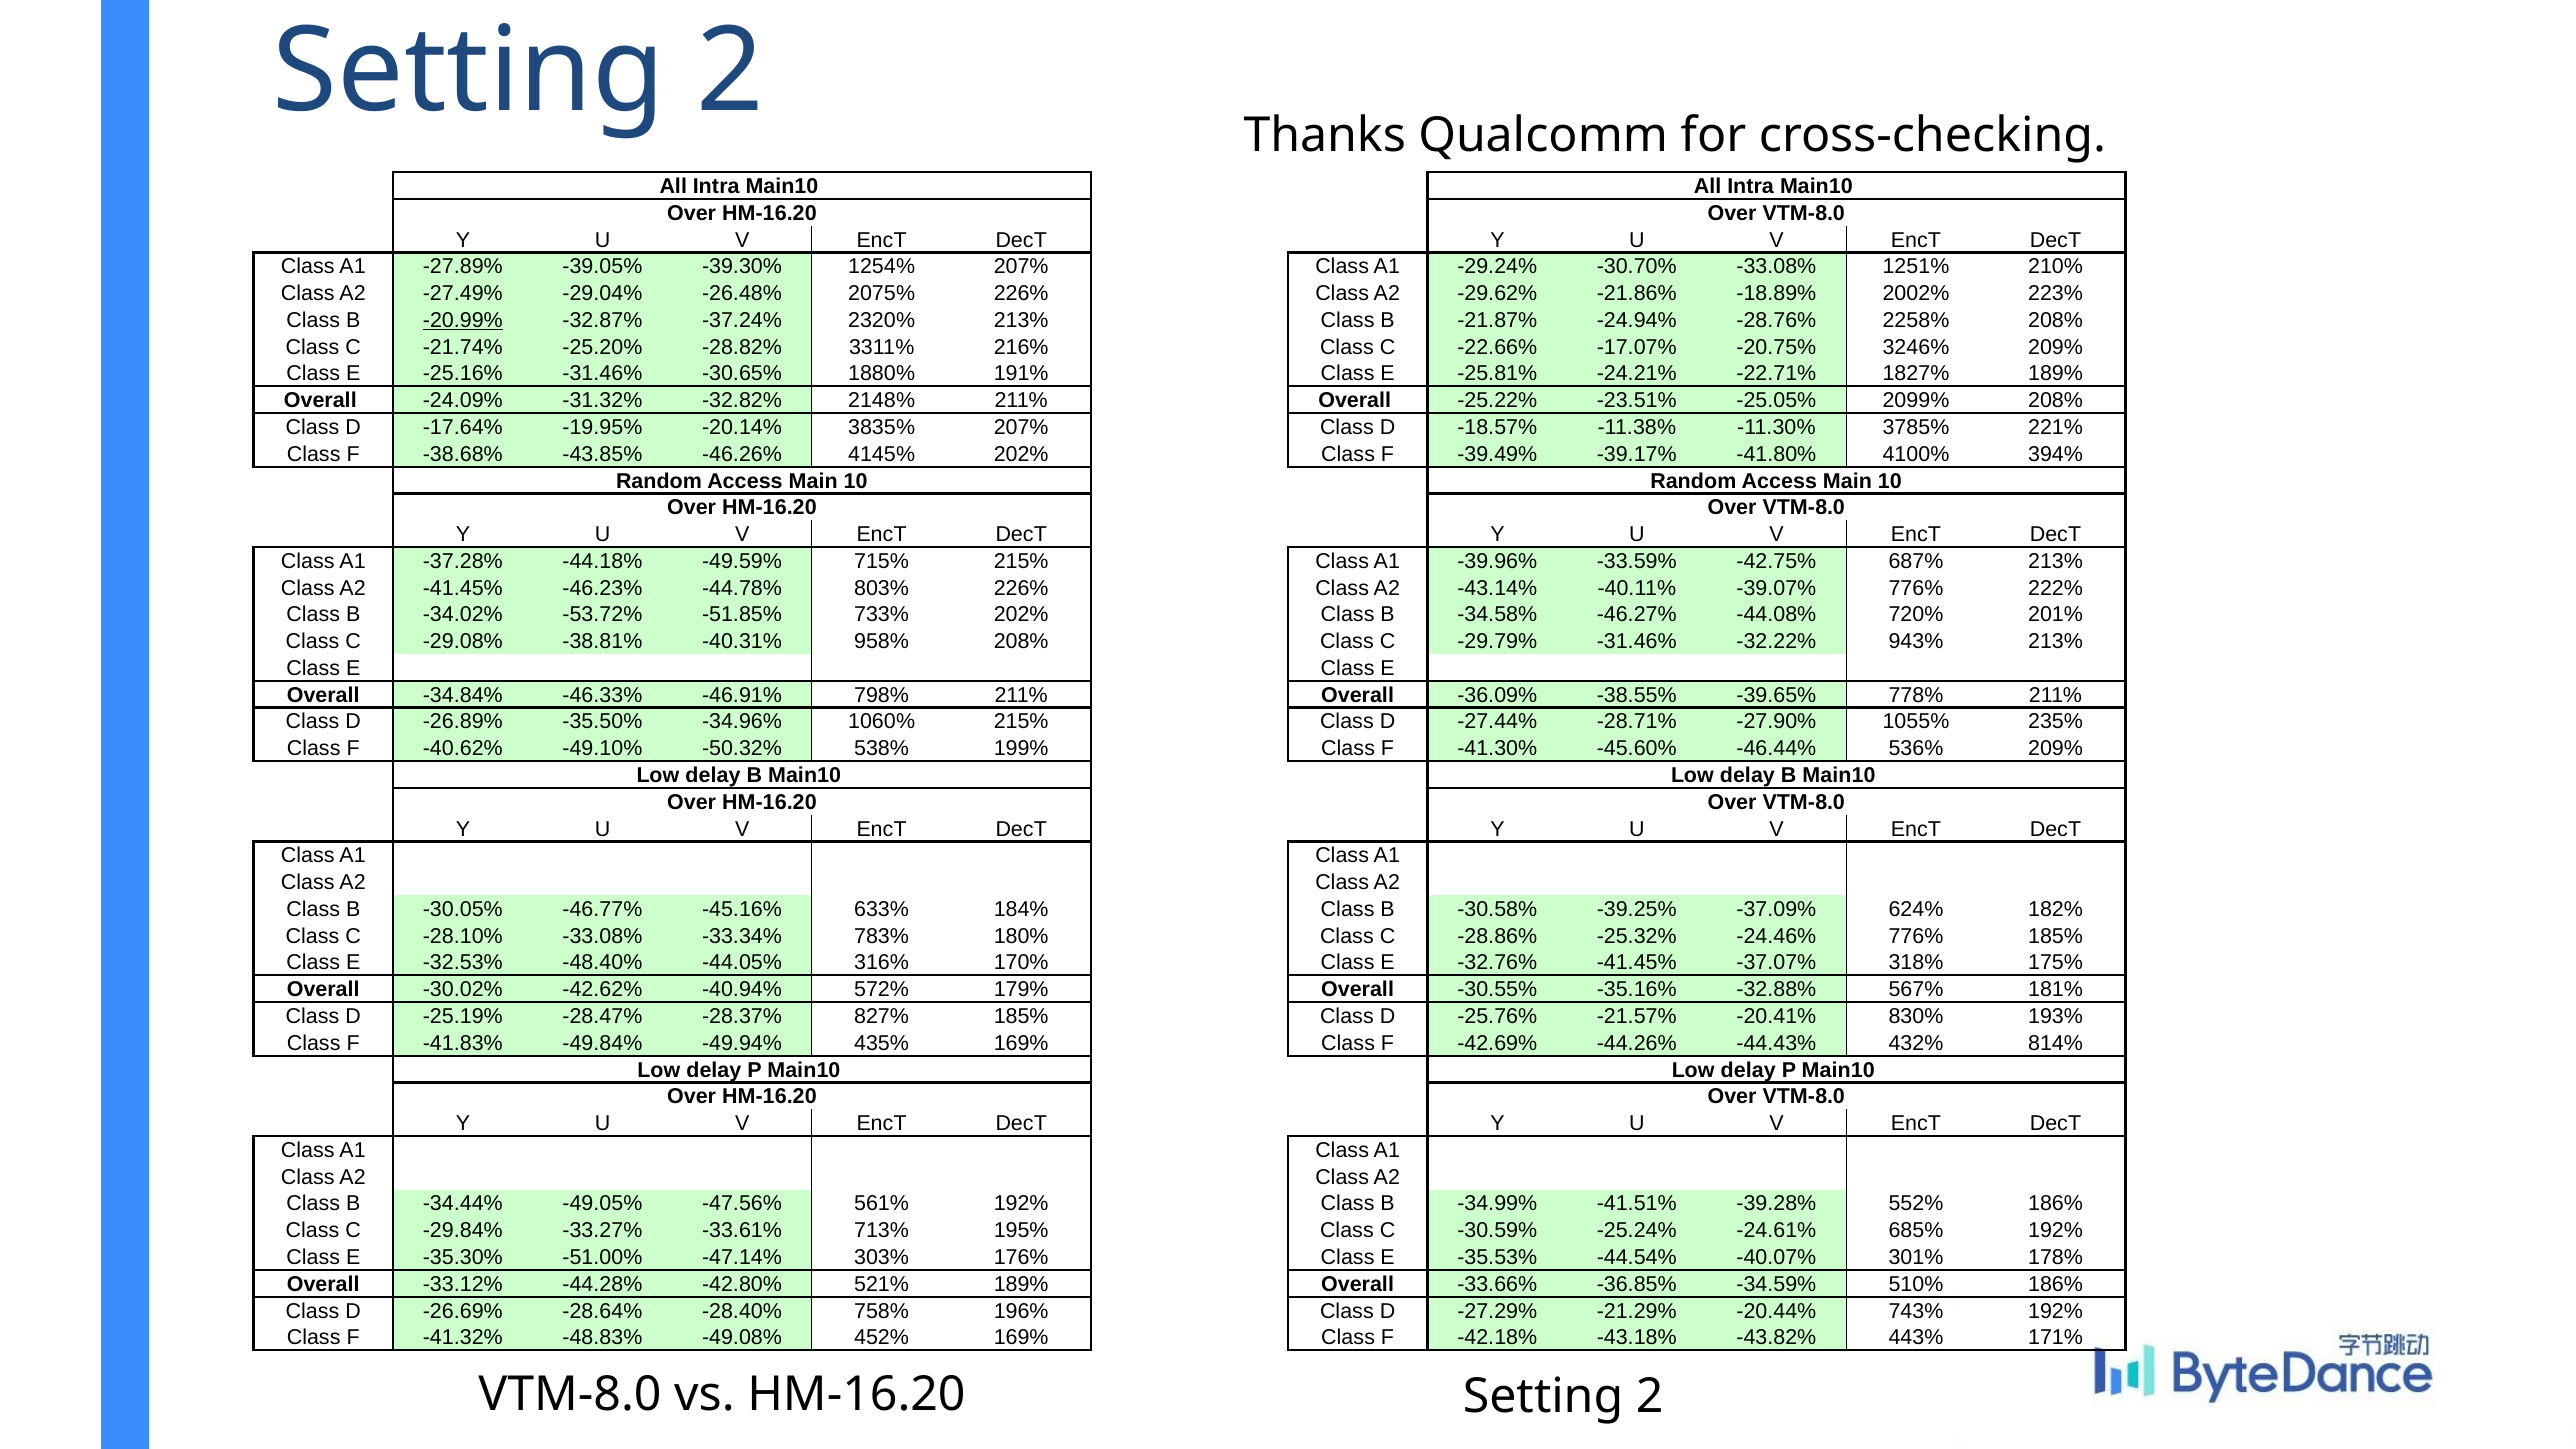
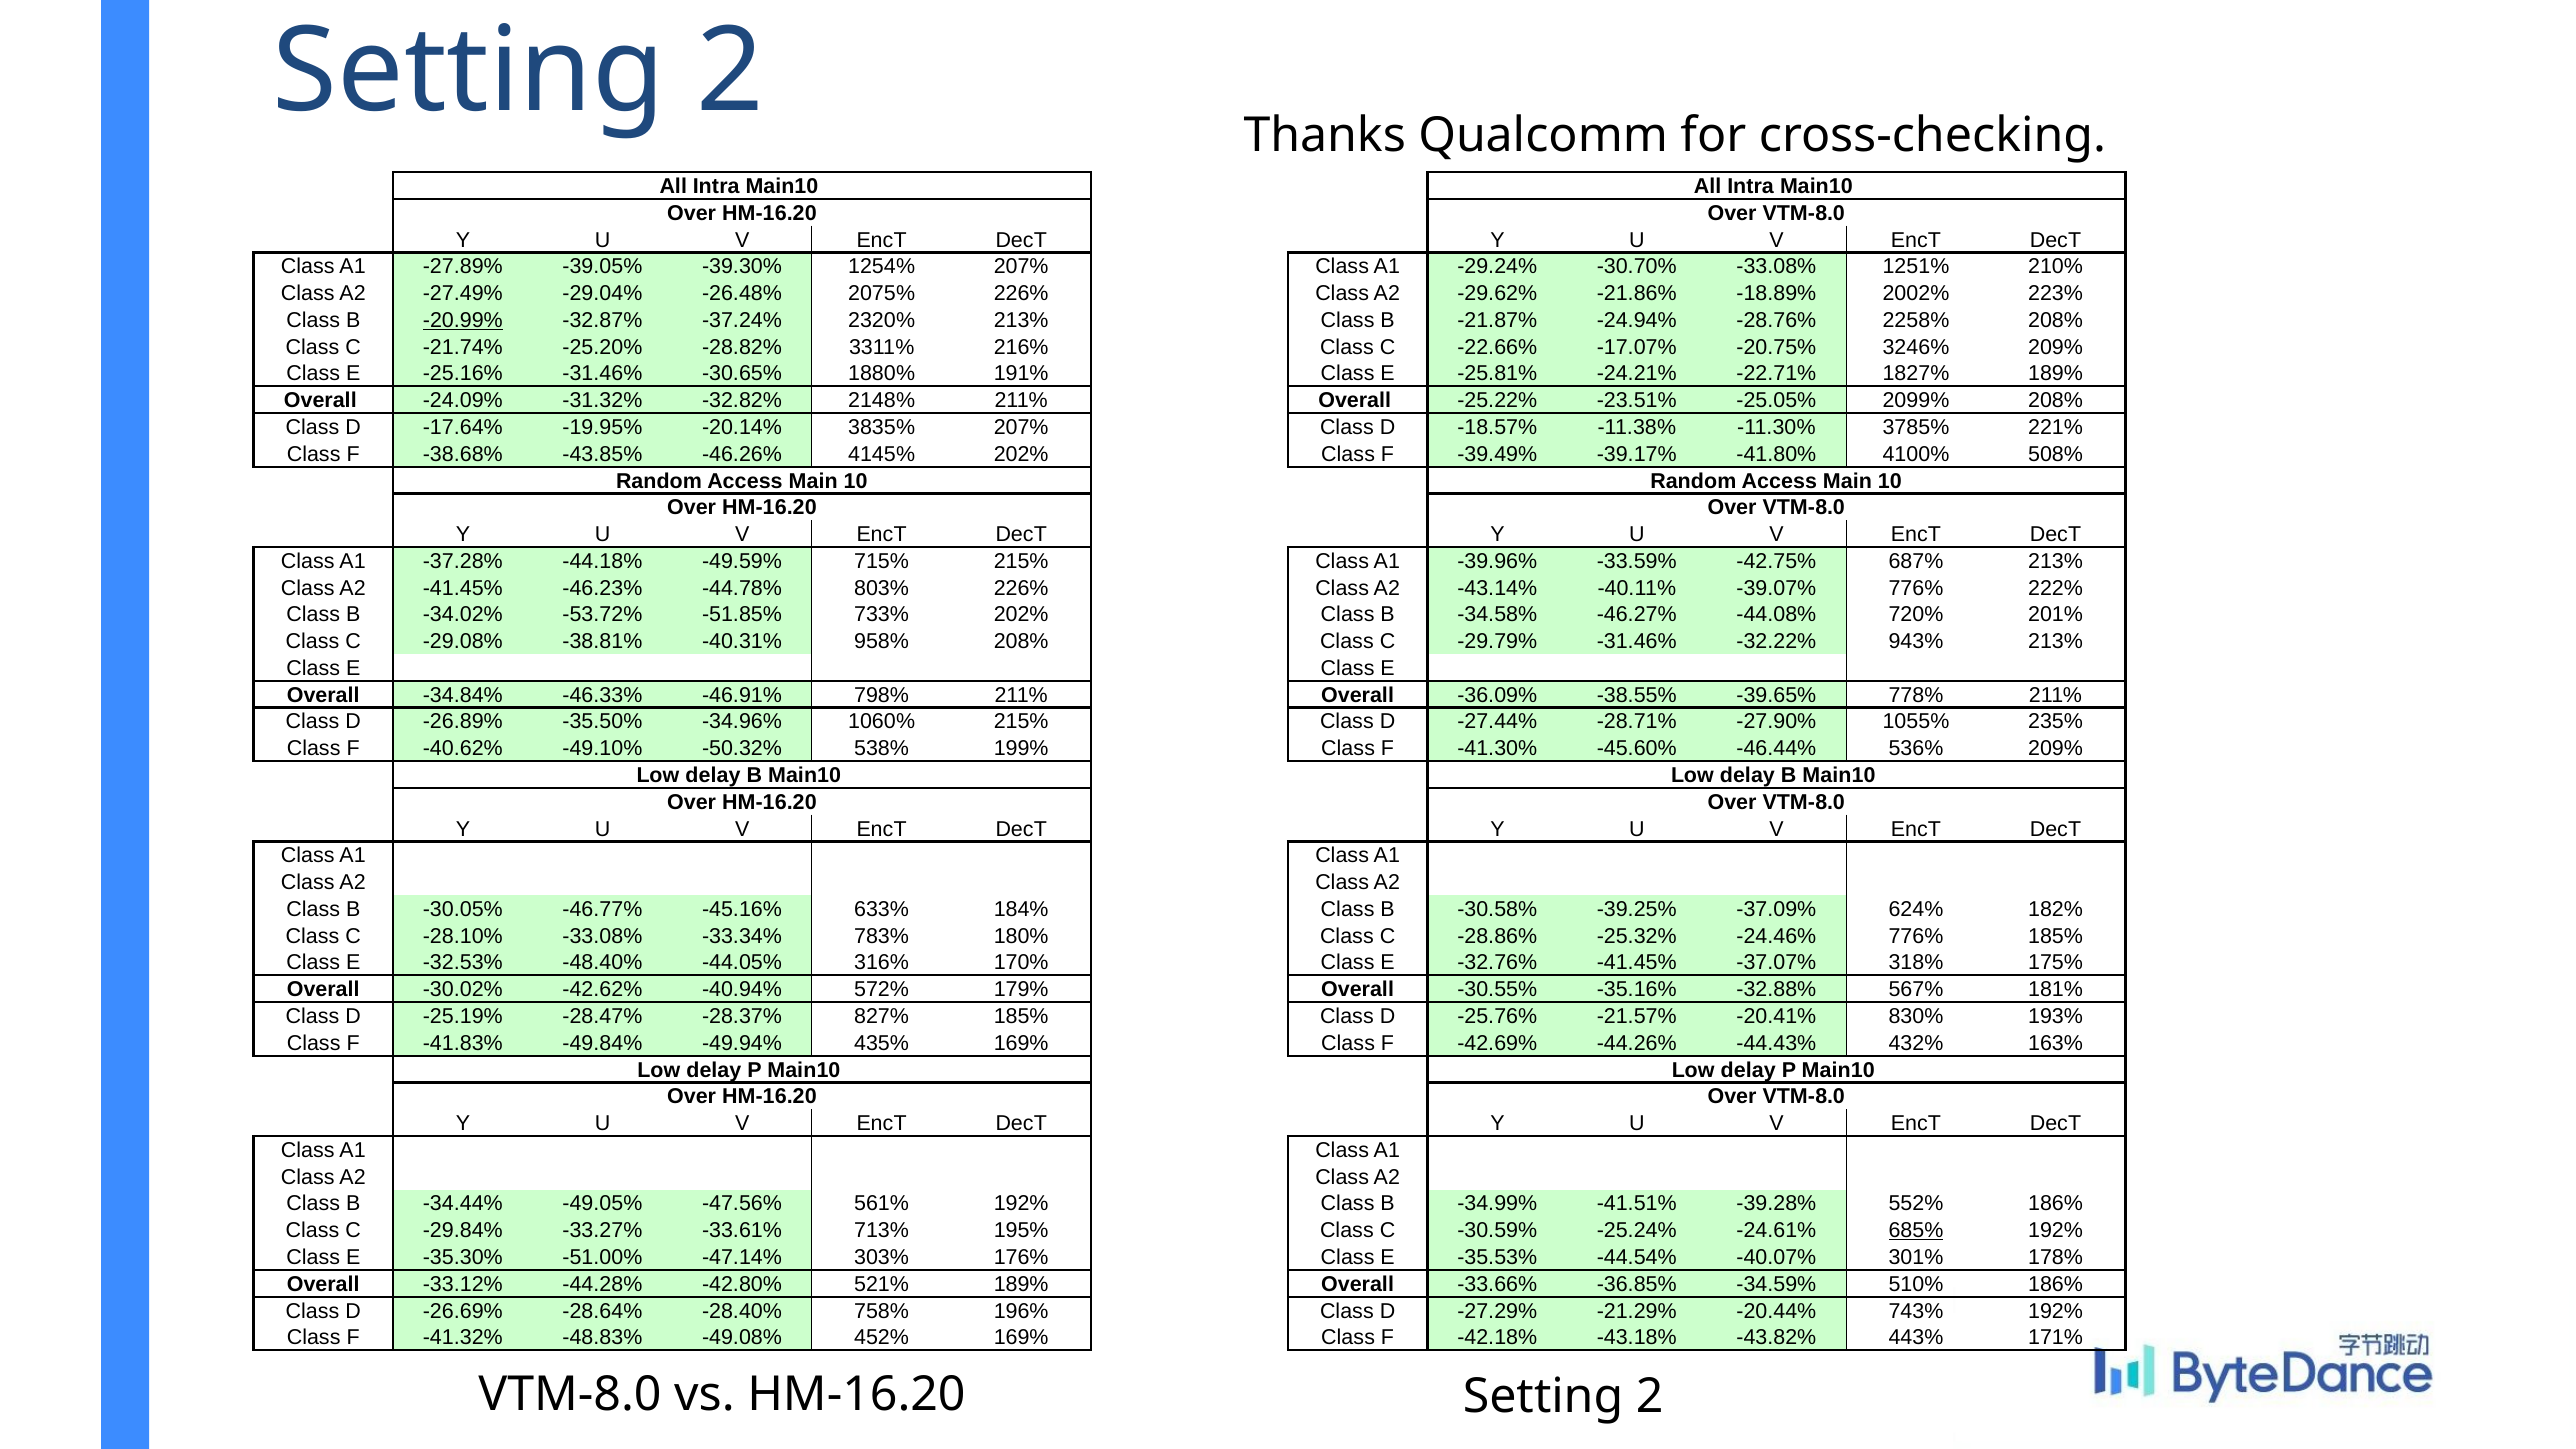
394%: 394% -> 508%
814%: 814% -> 163%
685% underline: none -> present
